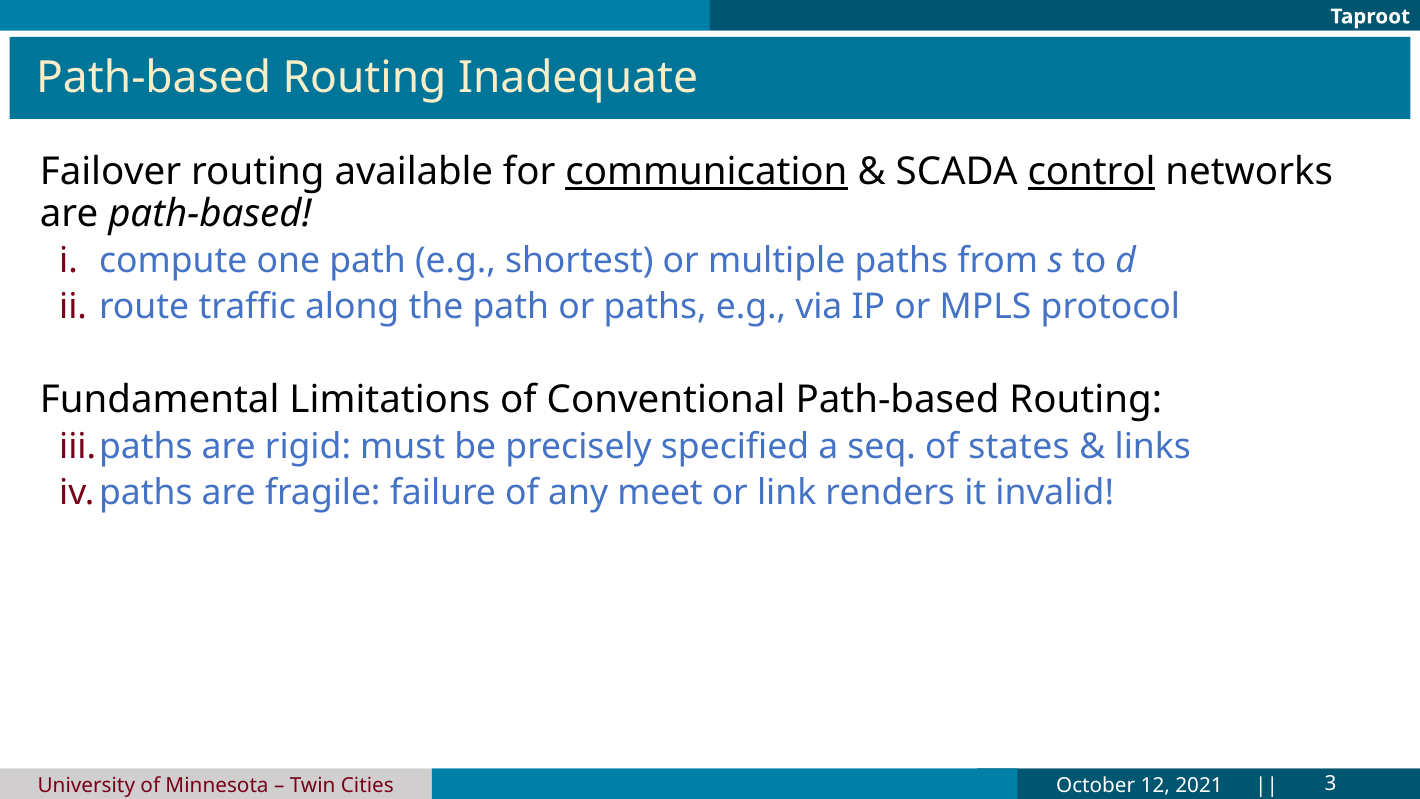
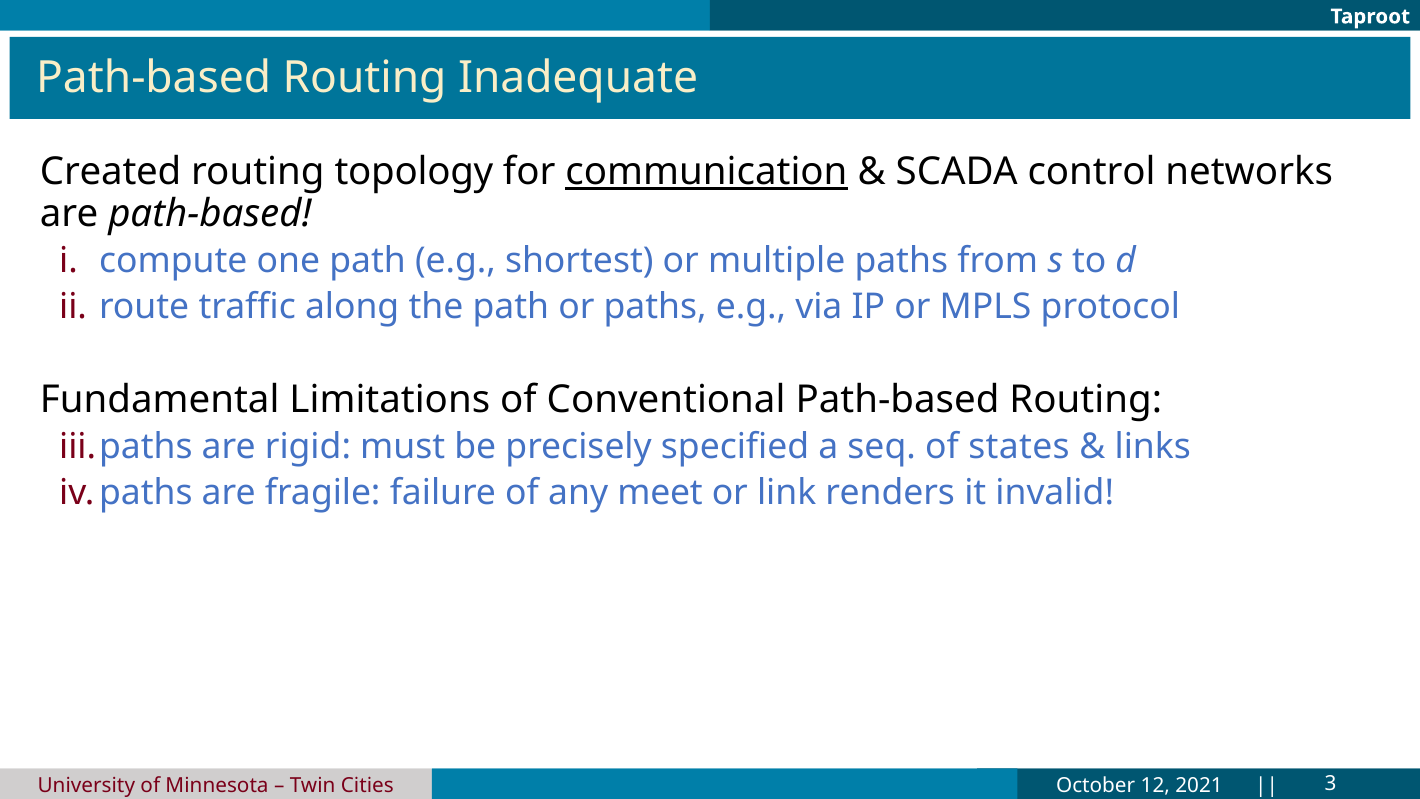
Failover: Failover -> Created
available: available -> topology
control underline: present -> none
